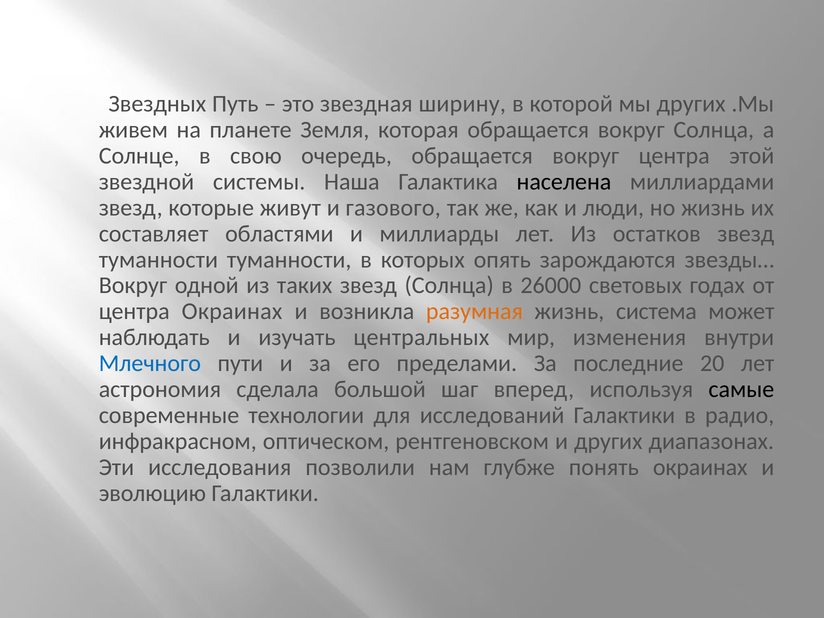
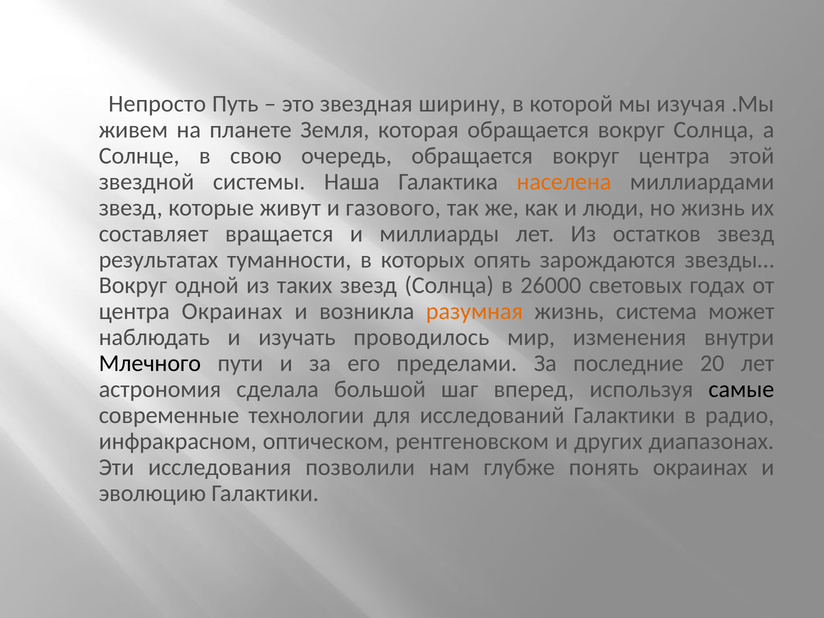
Звездных: Звездных -> Непросто
мы других: других -> изучая
населена colour: black -> orange
областями: областями -> вращается
туманности at (158, 260): туманности -> результатах
центральных: центральных -> проводилось
Млечного colour: blue -> black
